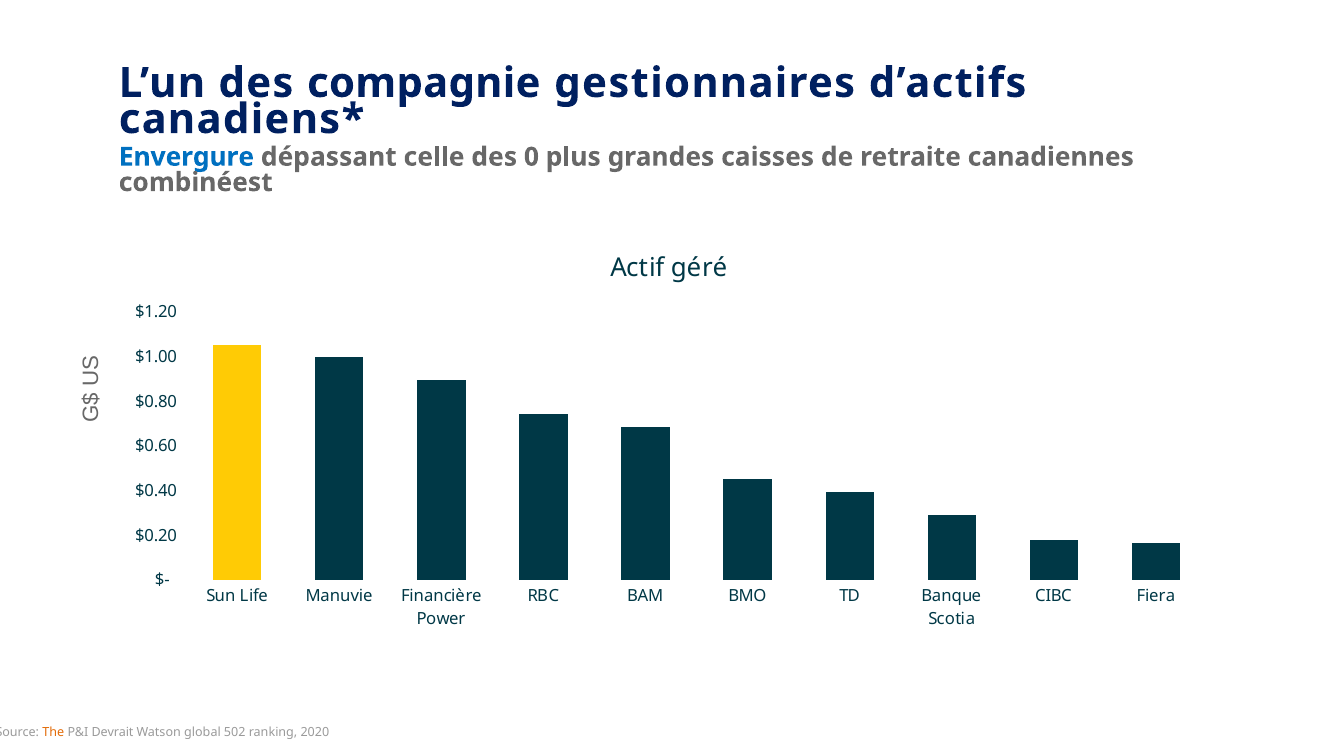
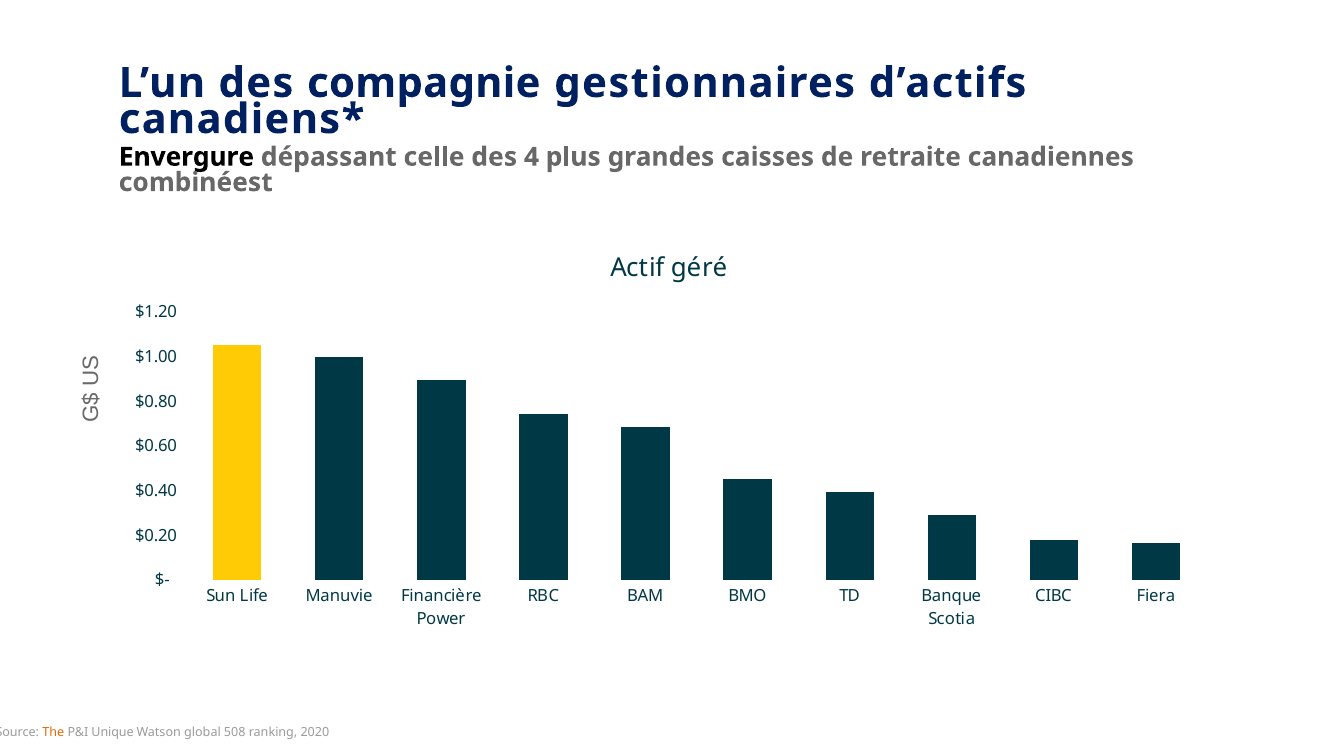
Envergure colour: blue -> black
0: 0 -> 4
Devrait: Devrait -> Unique
502: 502 -> 508
